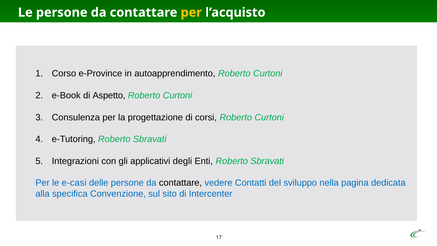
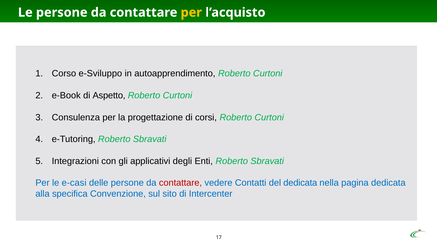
e-Province: e-Province -> e-Sviluppo
contattare at (180, 183) colour: black -> red
del sviluppo: sviluppo -> dedicata
